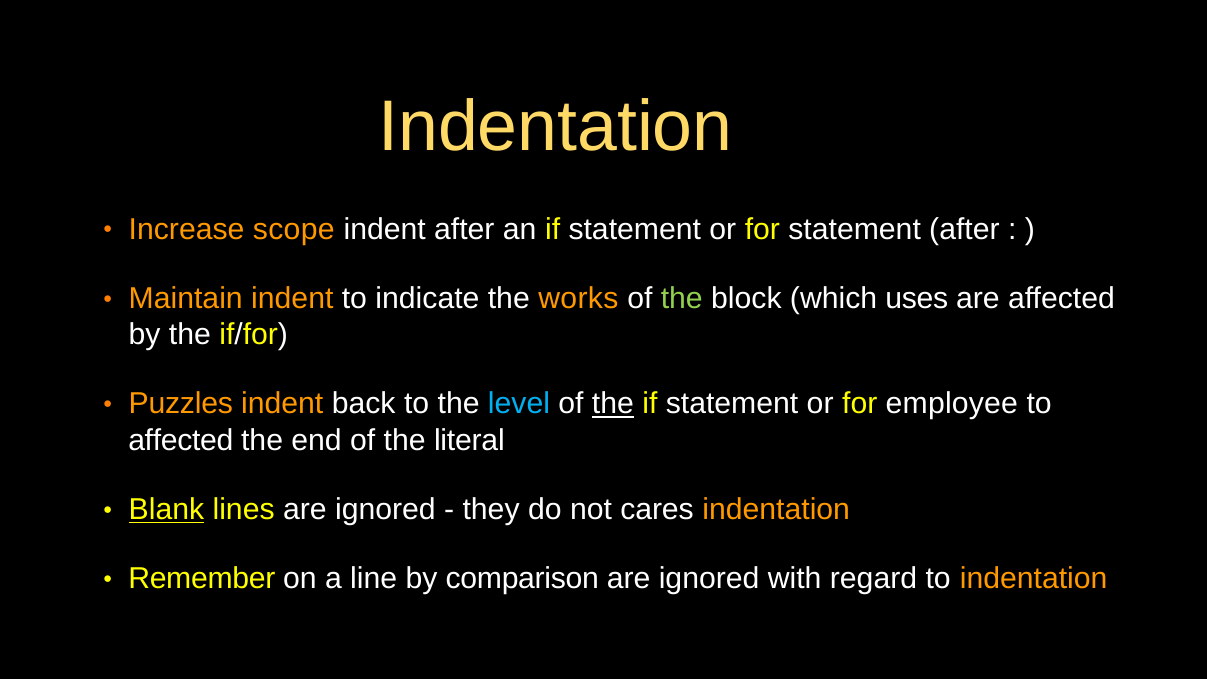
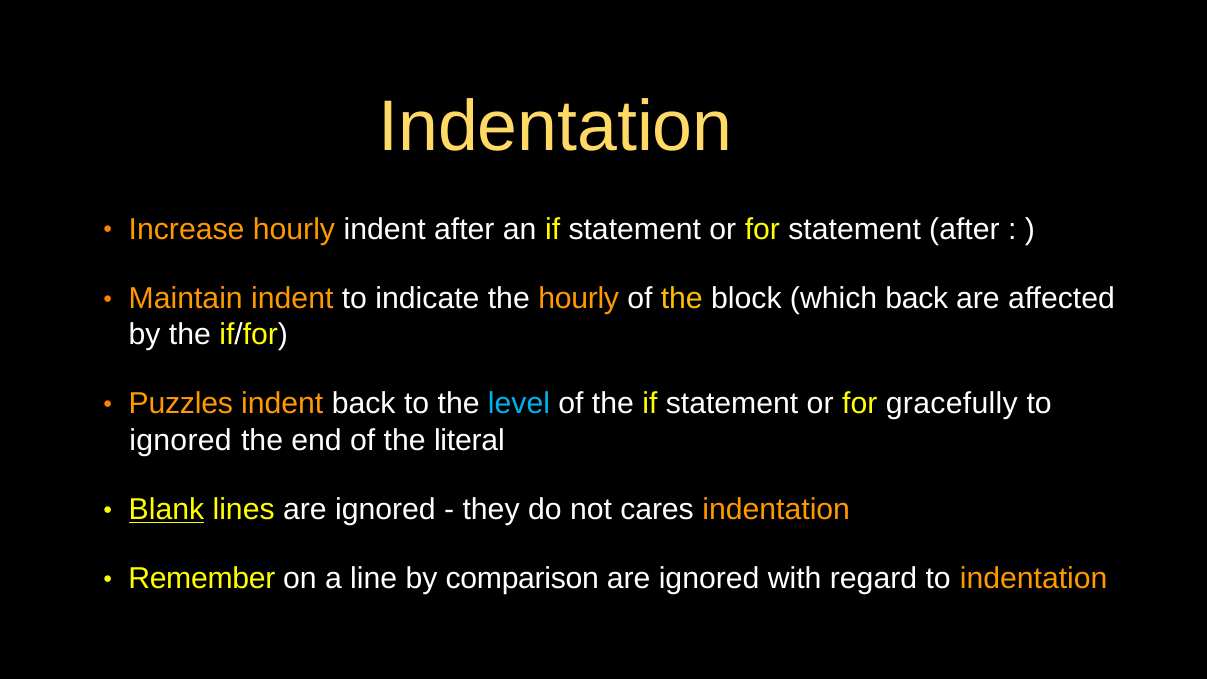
Increase scope: scope -> hourly
the works: works -> hourly
the at (682, 299) colour: light green -> yellow
which uses: uses -> back
the at (613, 404) underline: present -> none
employee: employee -> gracefully
affected at (181, 440): affected -> ignored
